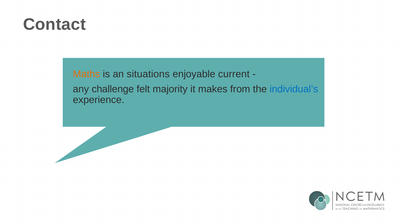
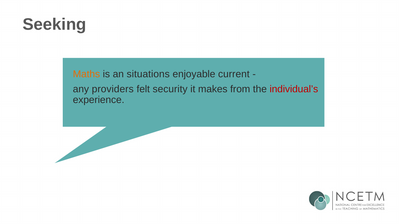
Contact: Contact -> Seeking
challenge: challenge -> providers
majority: majority -> security
individual’s colour: blue -> red
